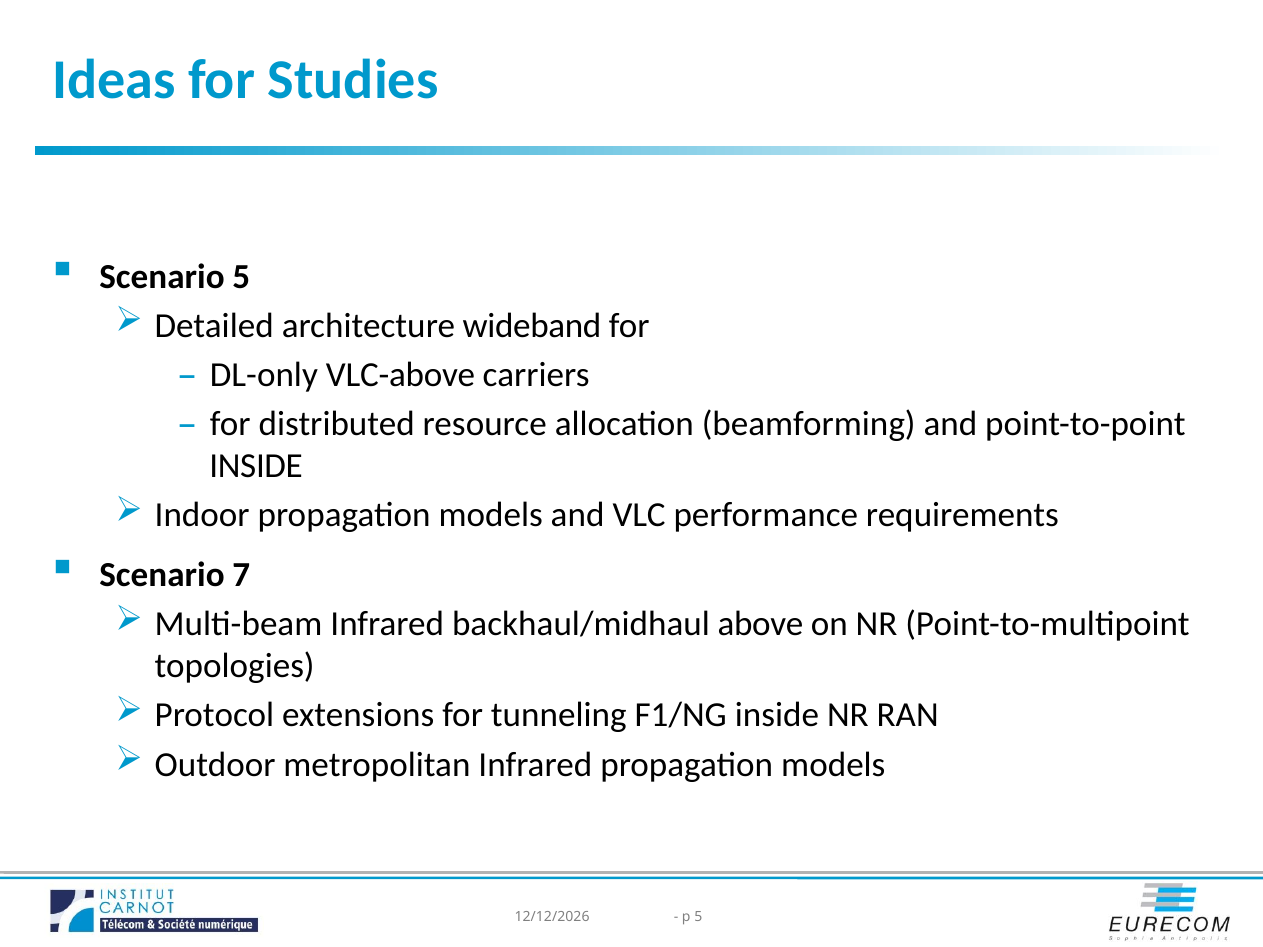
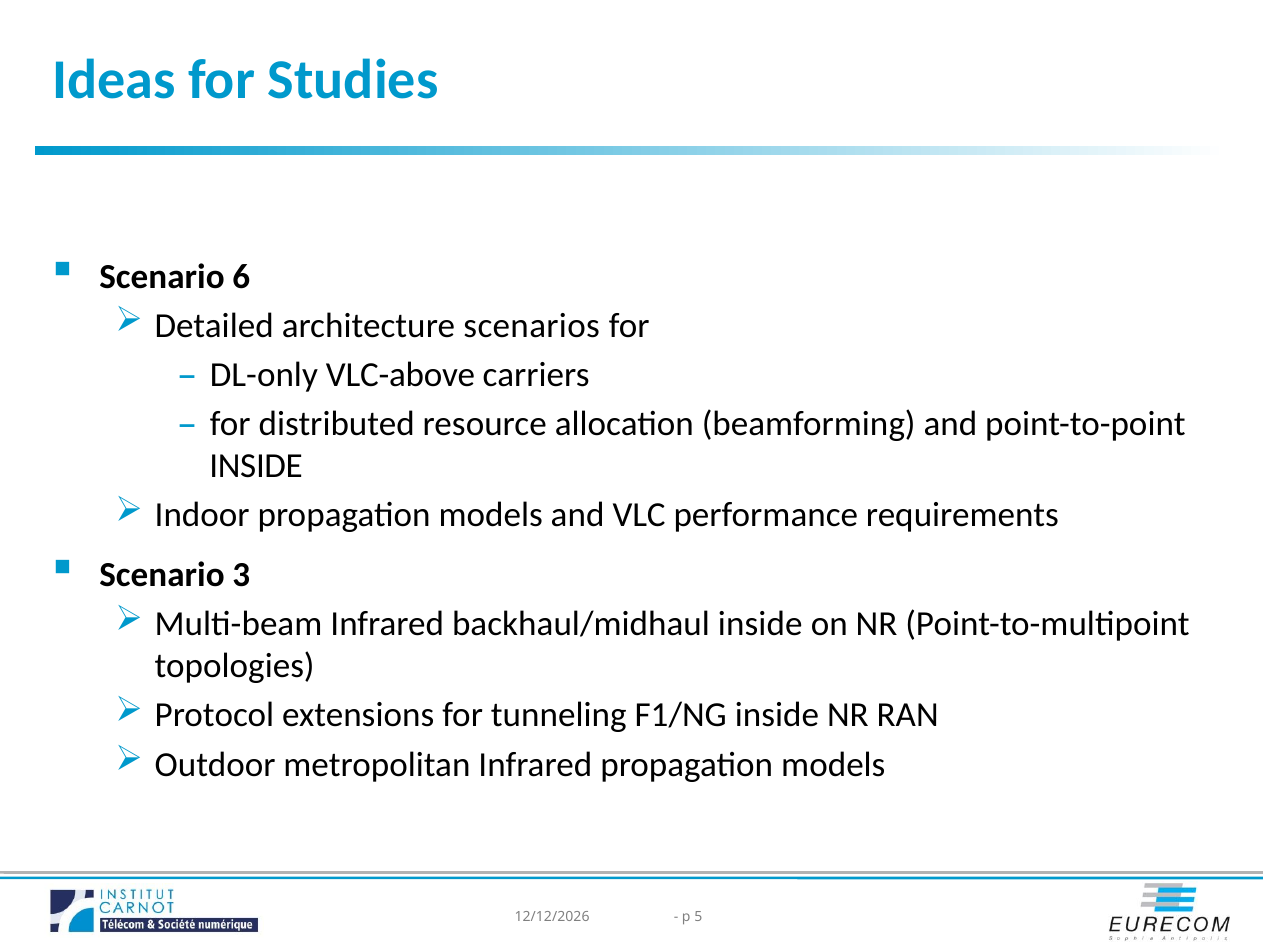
Scenario 5: 5 -> 6
wideband: wideband -> scenarios
7: 7 -> 3
backhaul/midhaul above: above -> inside
